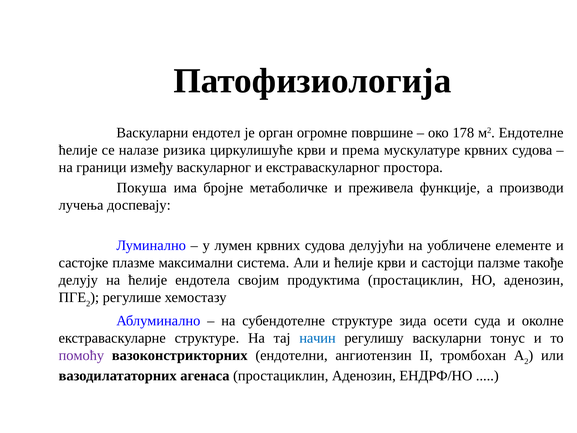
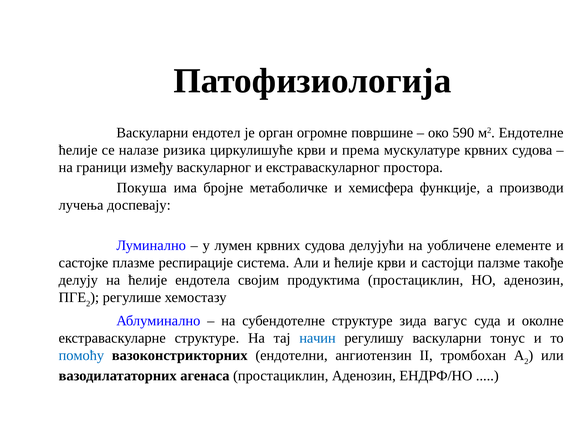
178: 178 -> 590
преживела: преживела -> хемисфера
максимални: максимални -> респирације
осети: осети -> вагус
помоћу colour: purple -> blue
